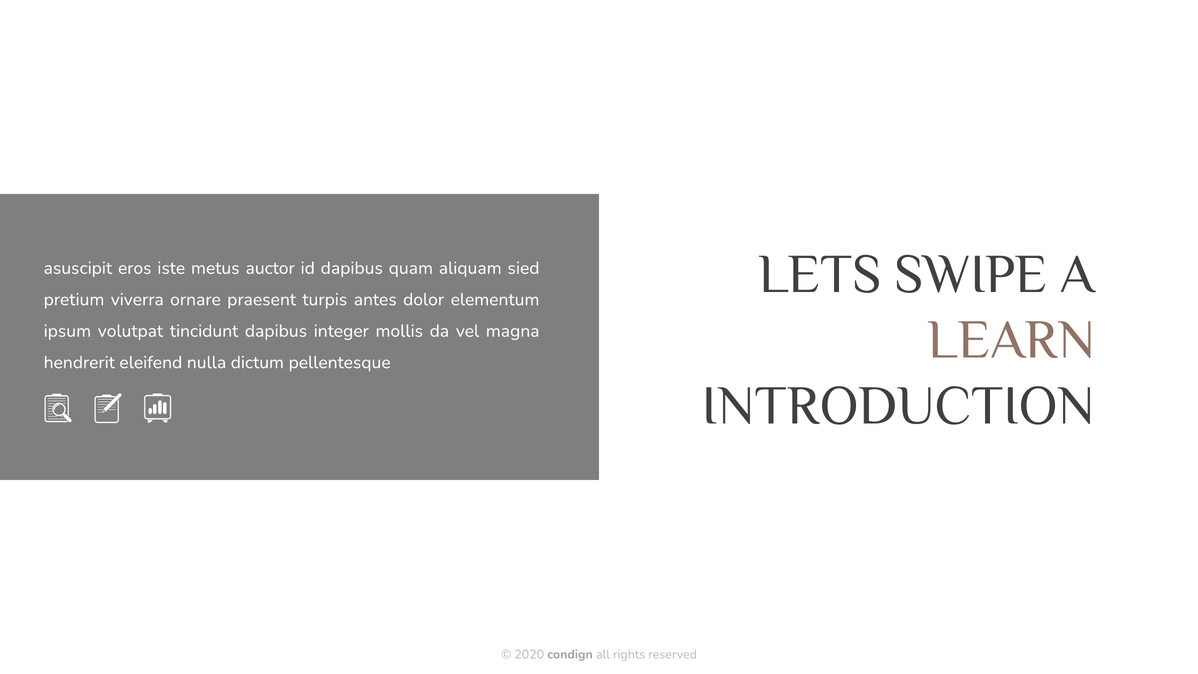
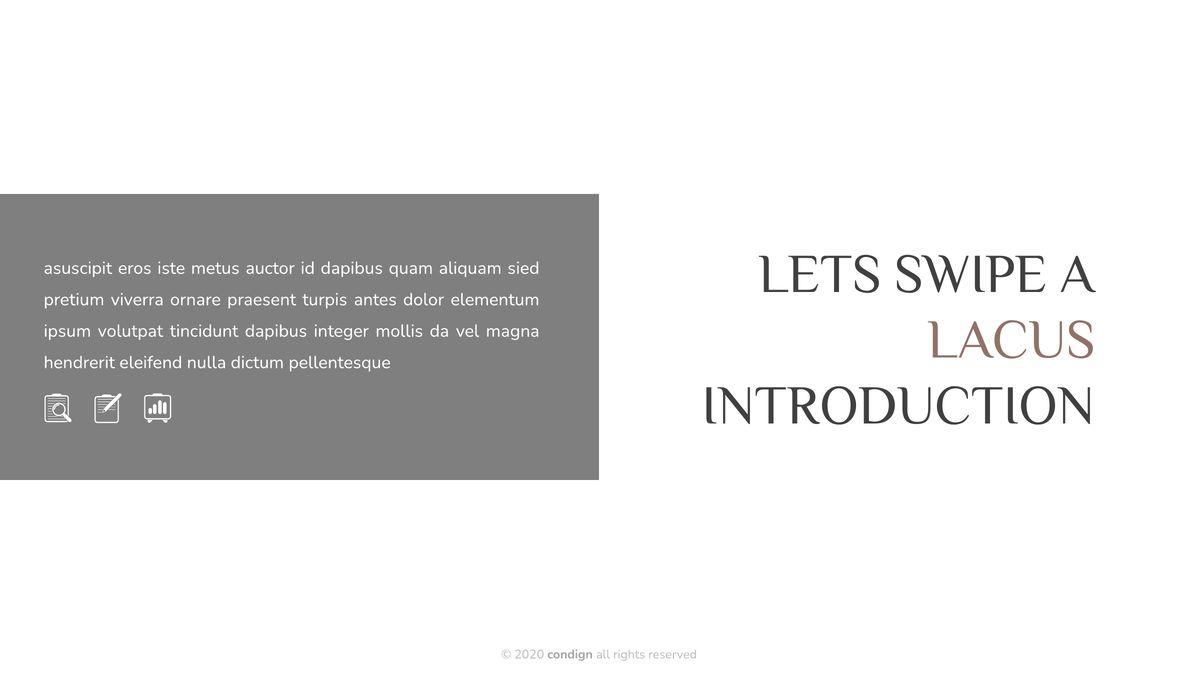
LEARN: LEARN -> LACUS
